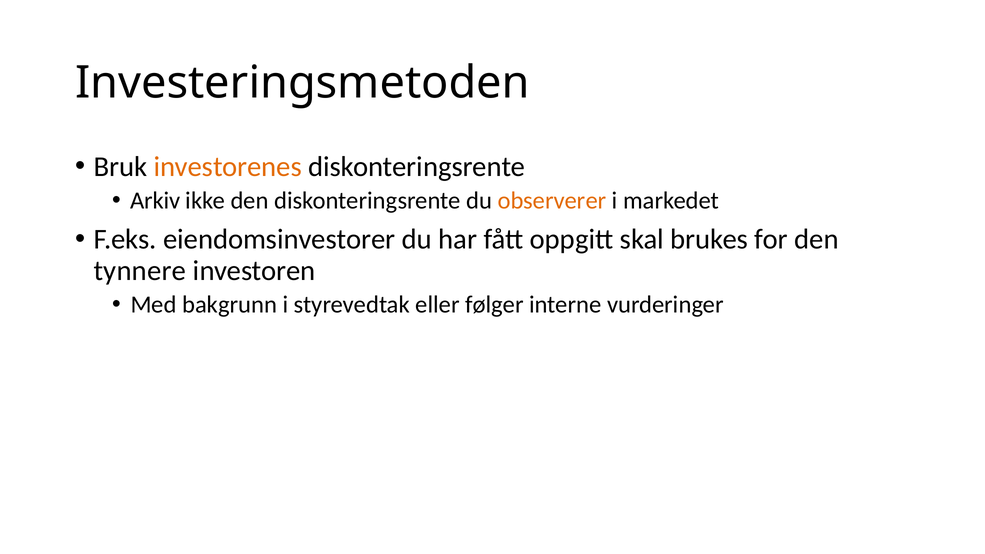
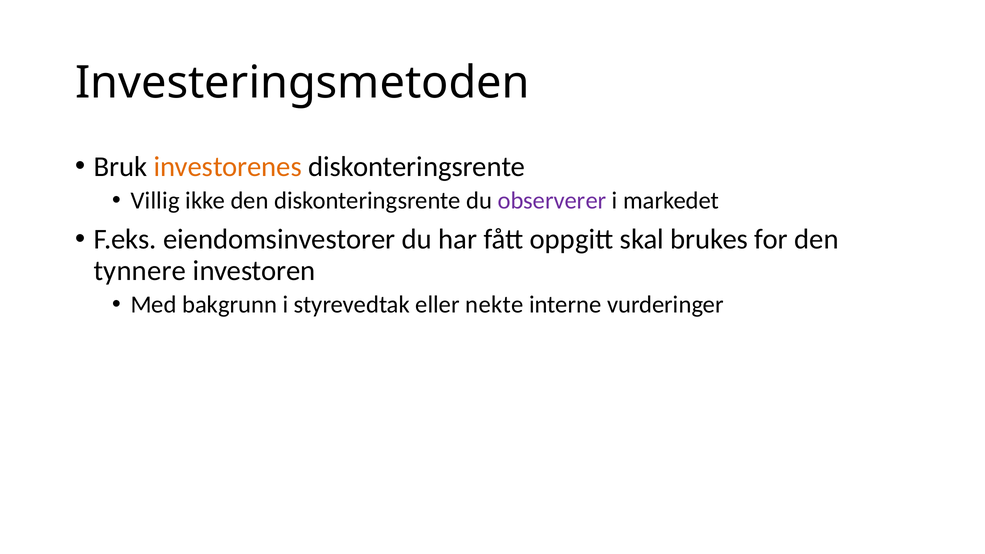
Arkiv: Arkiv -> Villig
observerer colour: orange -> purple
følger: følger -> nekte
